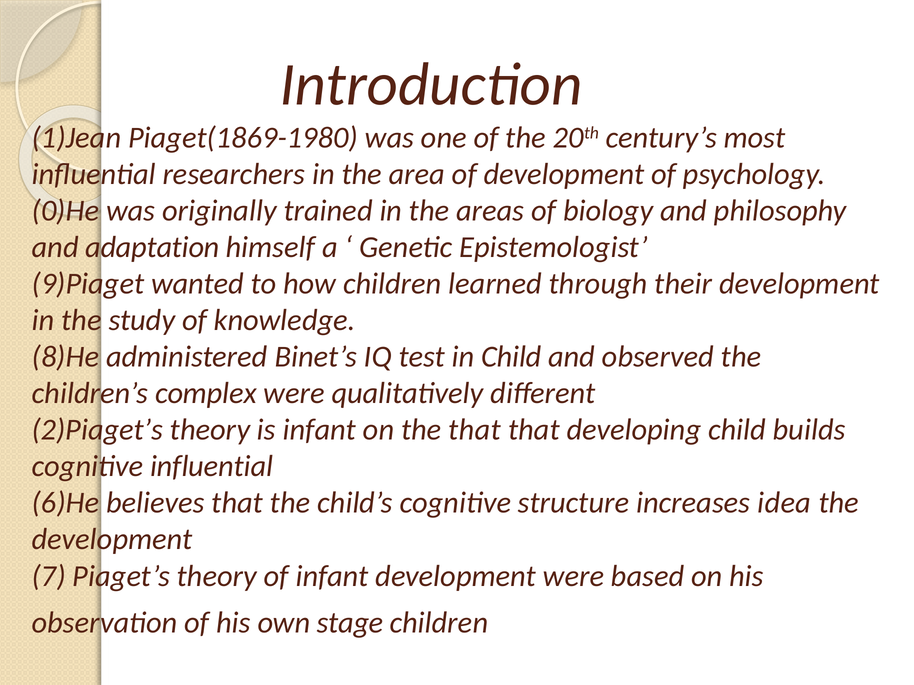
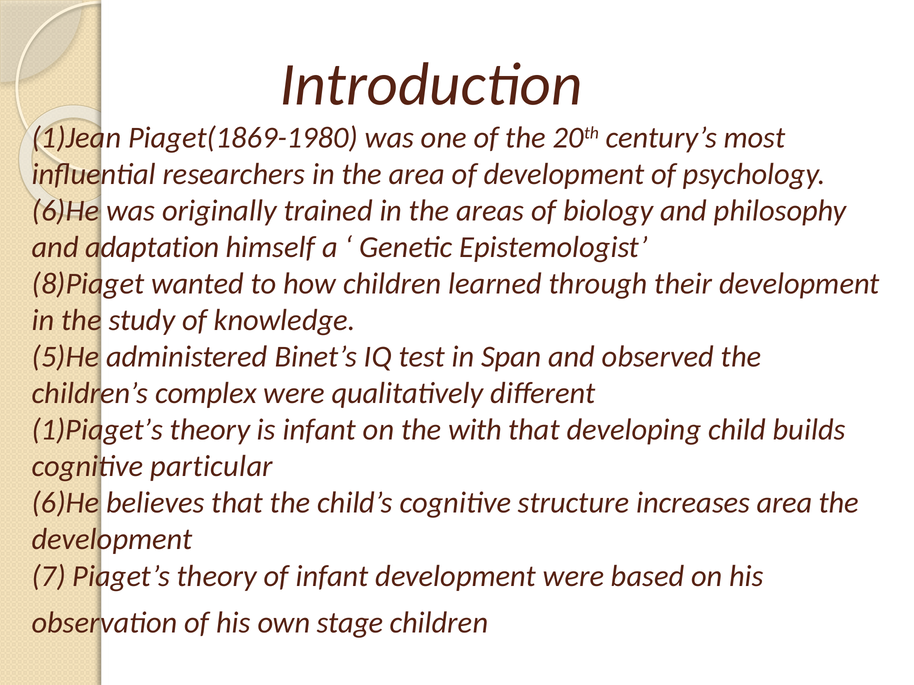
0)He at (66, 211): 0)He -> 6)He
9)Piaget: 9)Piaget -> 8)Piaget
8)He: 8)He -> 5)He
in Child: Child -> Span
2)Piaget’s: 2)Piaget’s -> 1)Piaget’s
the that: that -> with
cognitive influential: influential -> particular
increases idea: idea -> area
